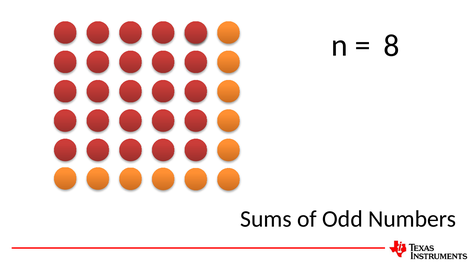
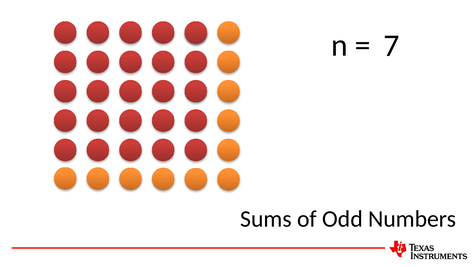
8: 8 -> 7
